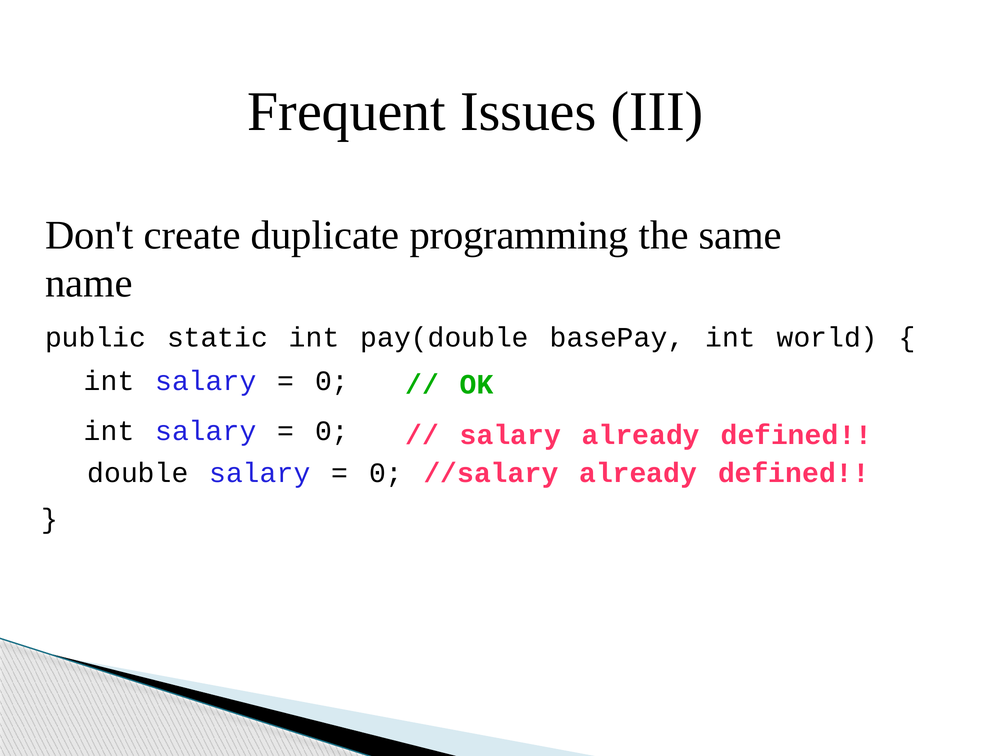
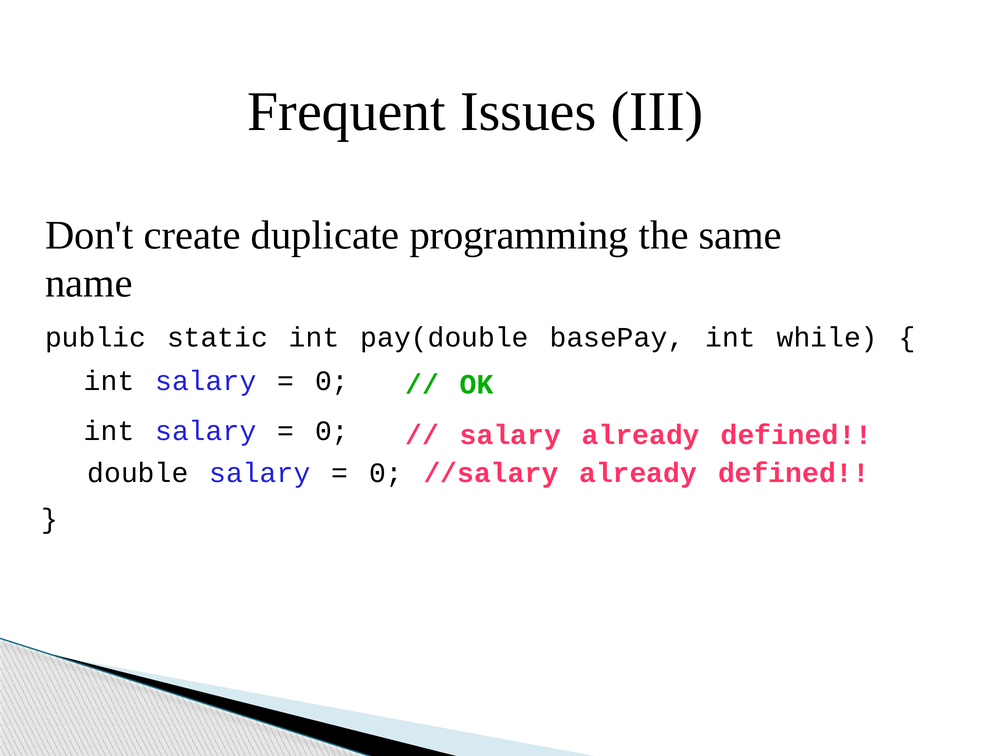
world: world -> while
